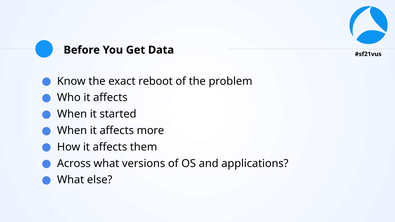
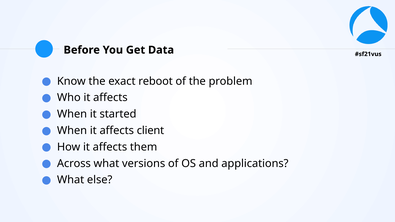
more: more -> client
